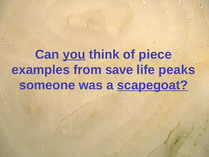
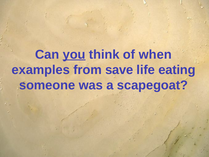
piece: piece -> when
peaks: peaks -> eating
scapegoat underline: present -> none
